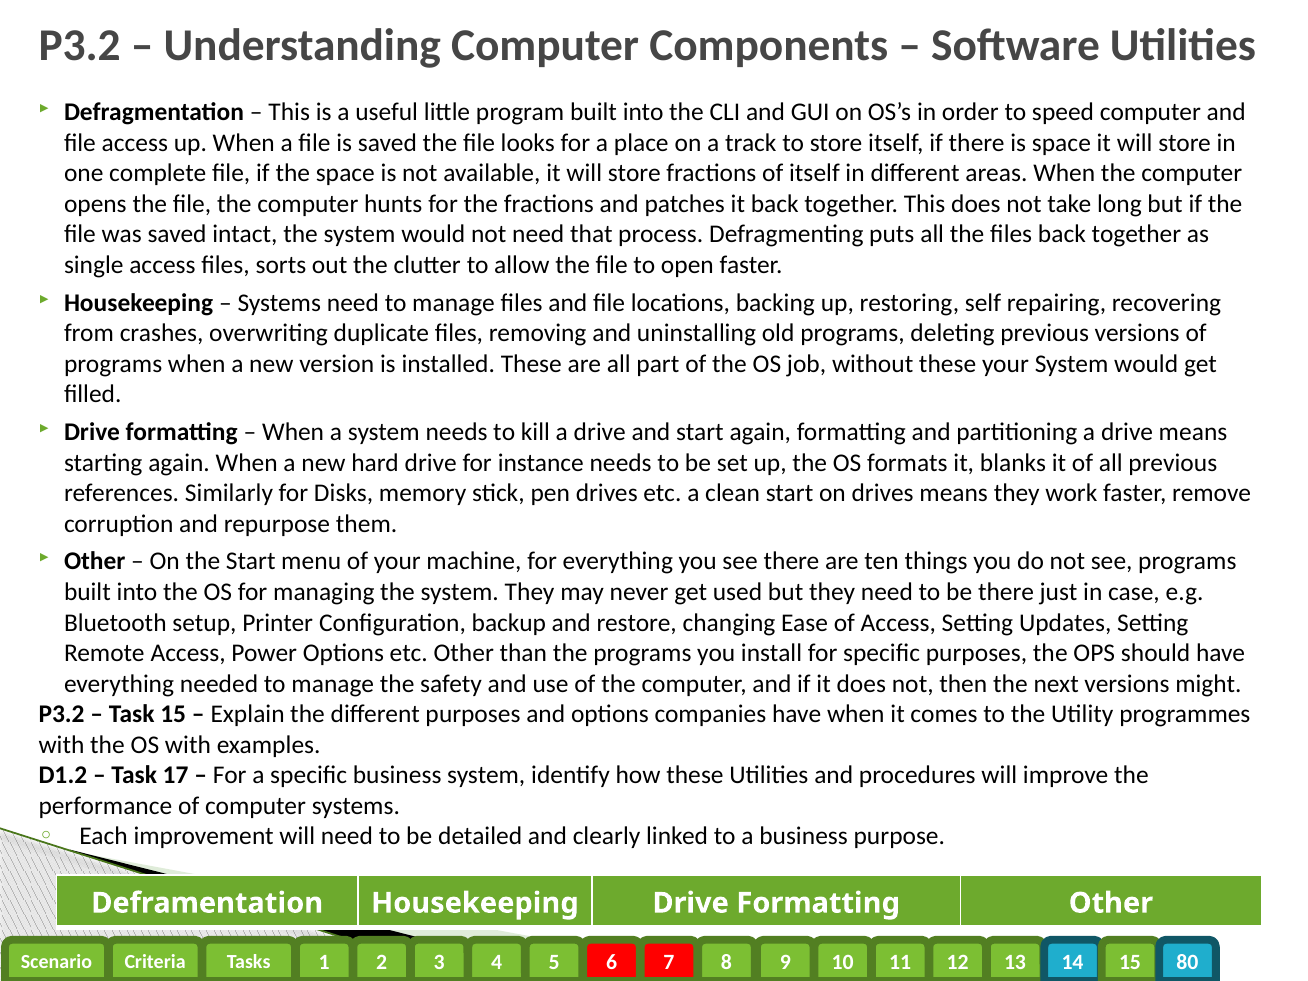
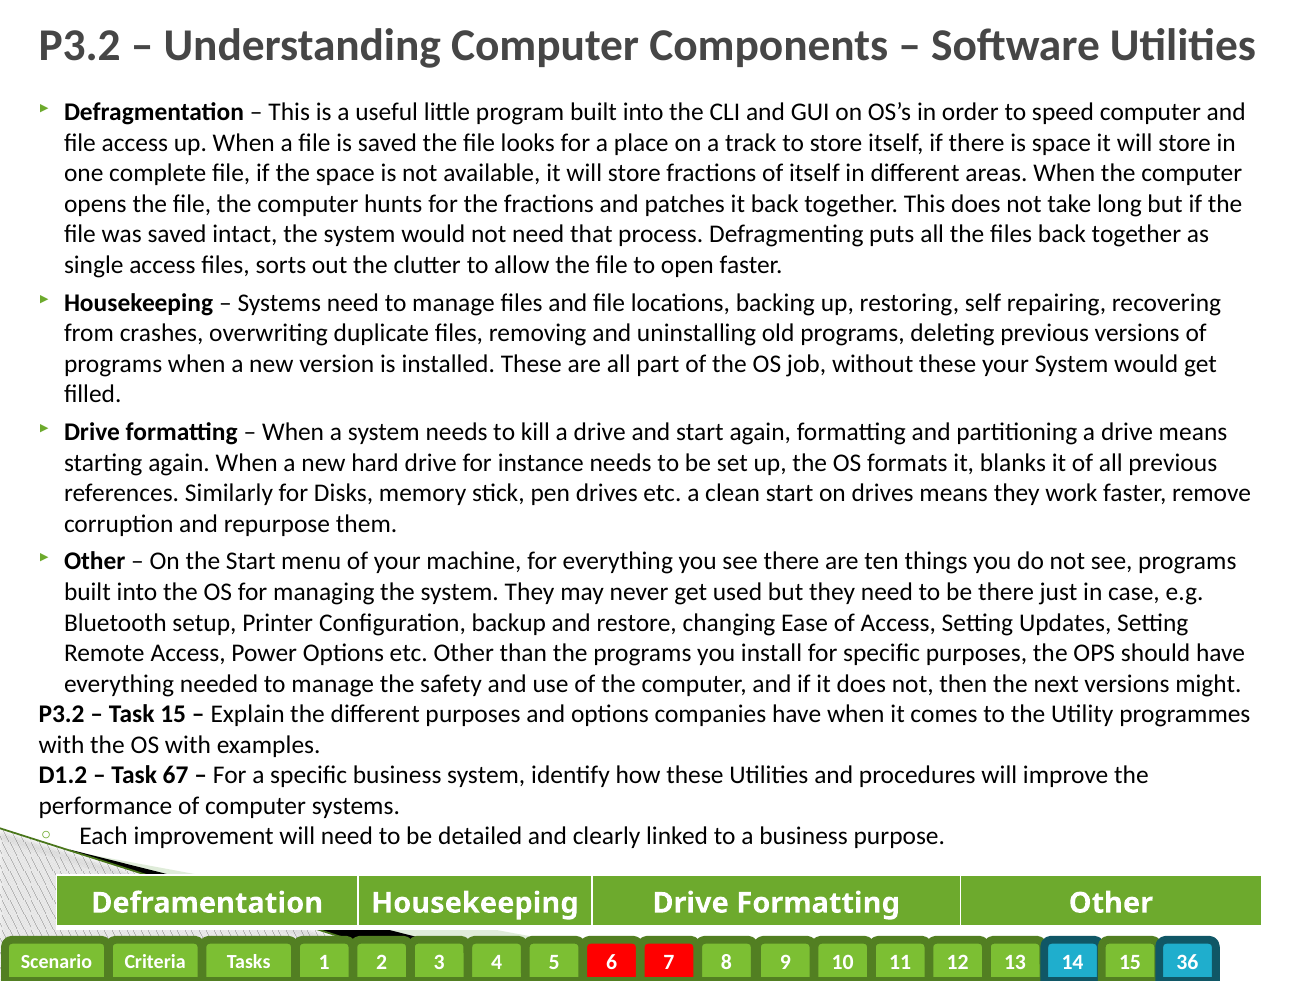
17: 17 -> 67
80: 80 -> 36
